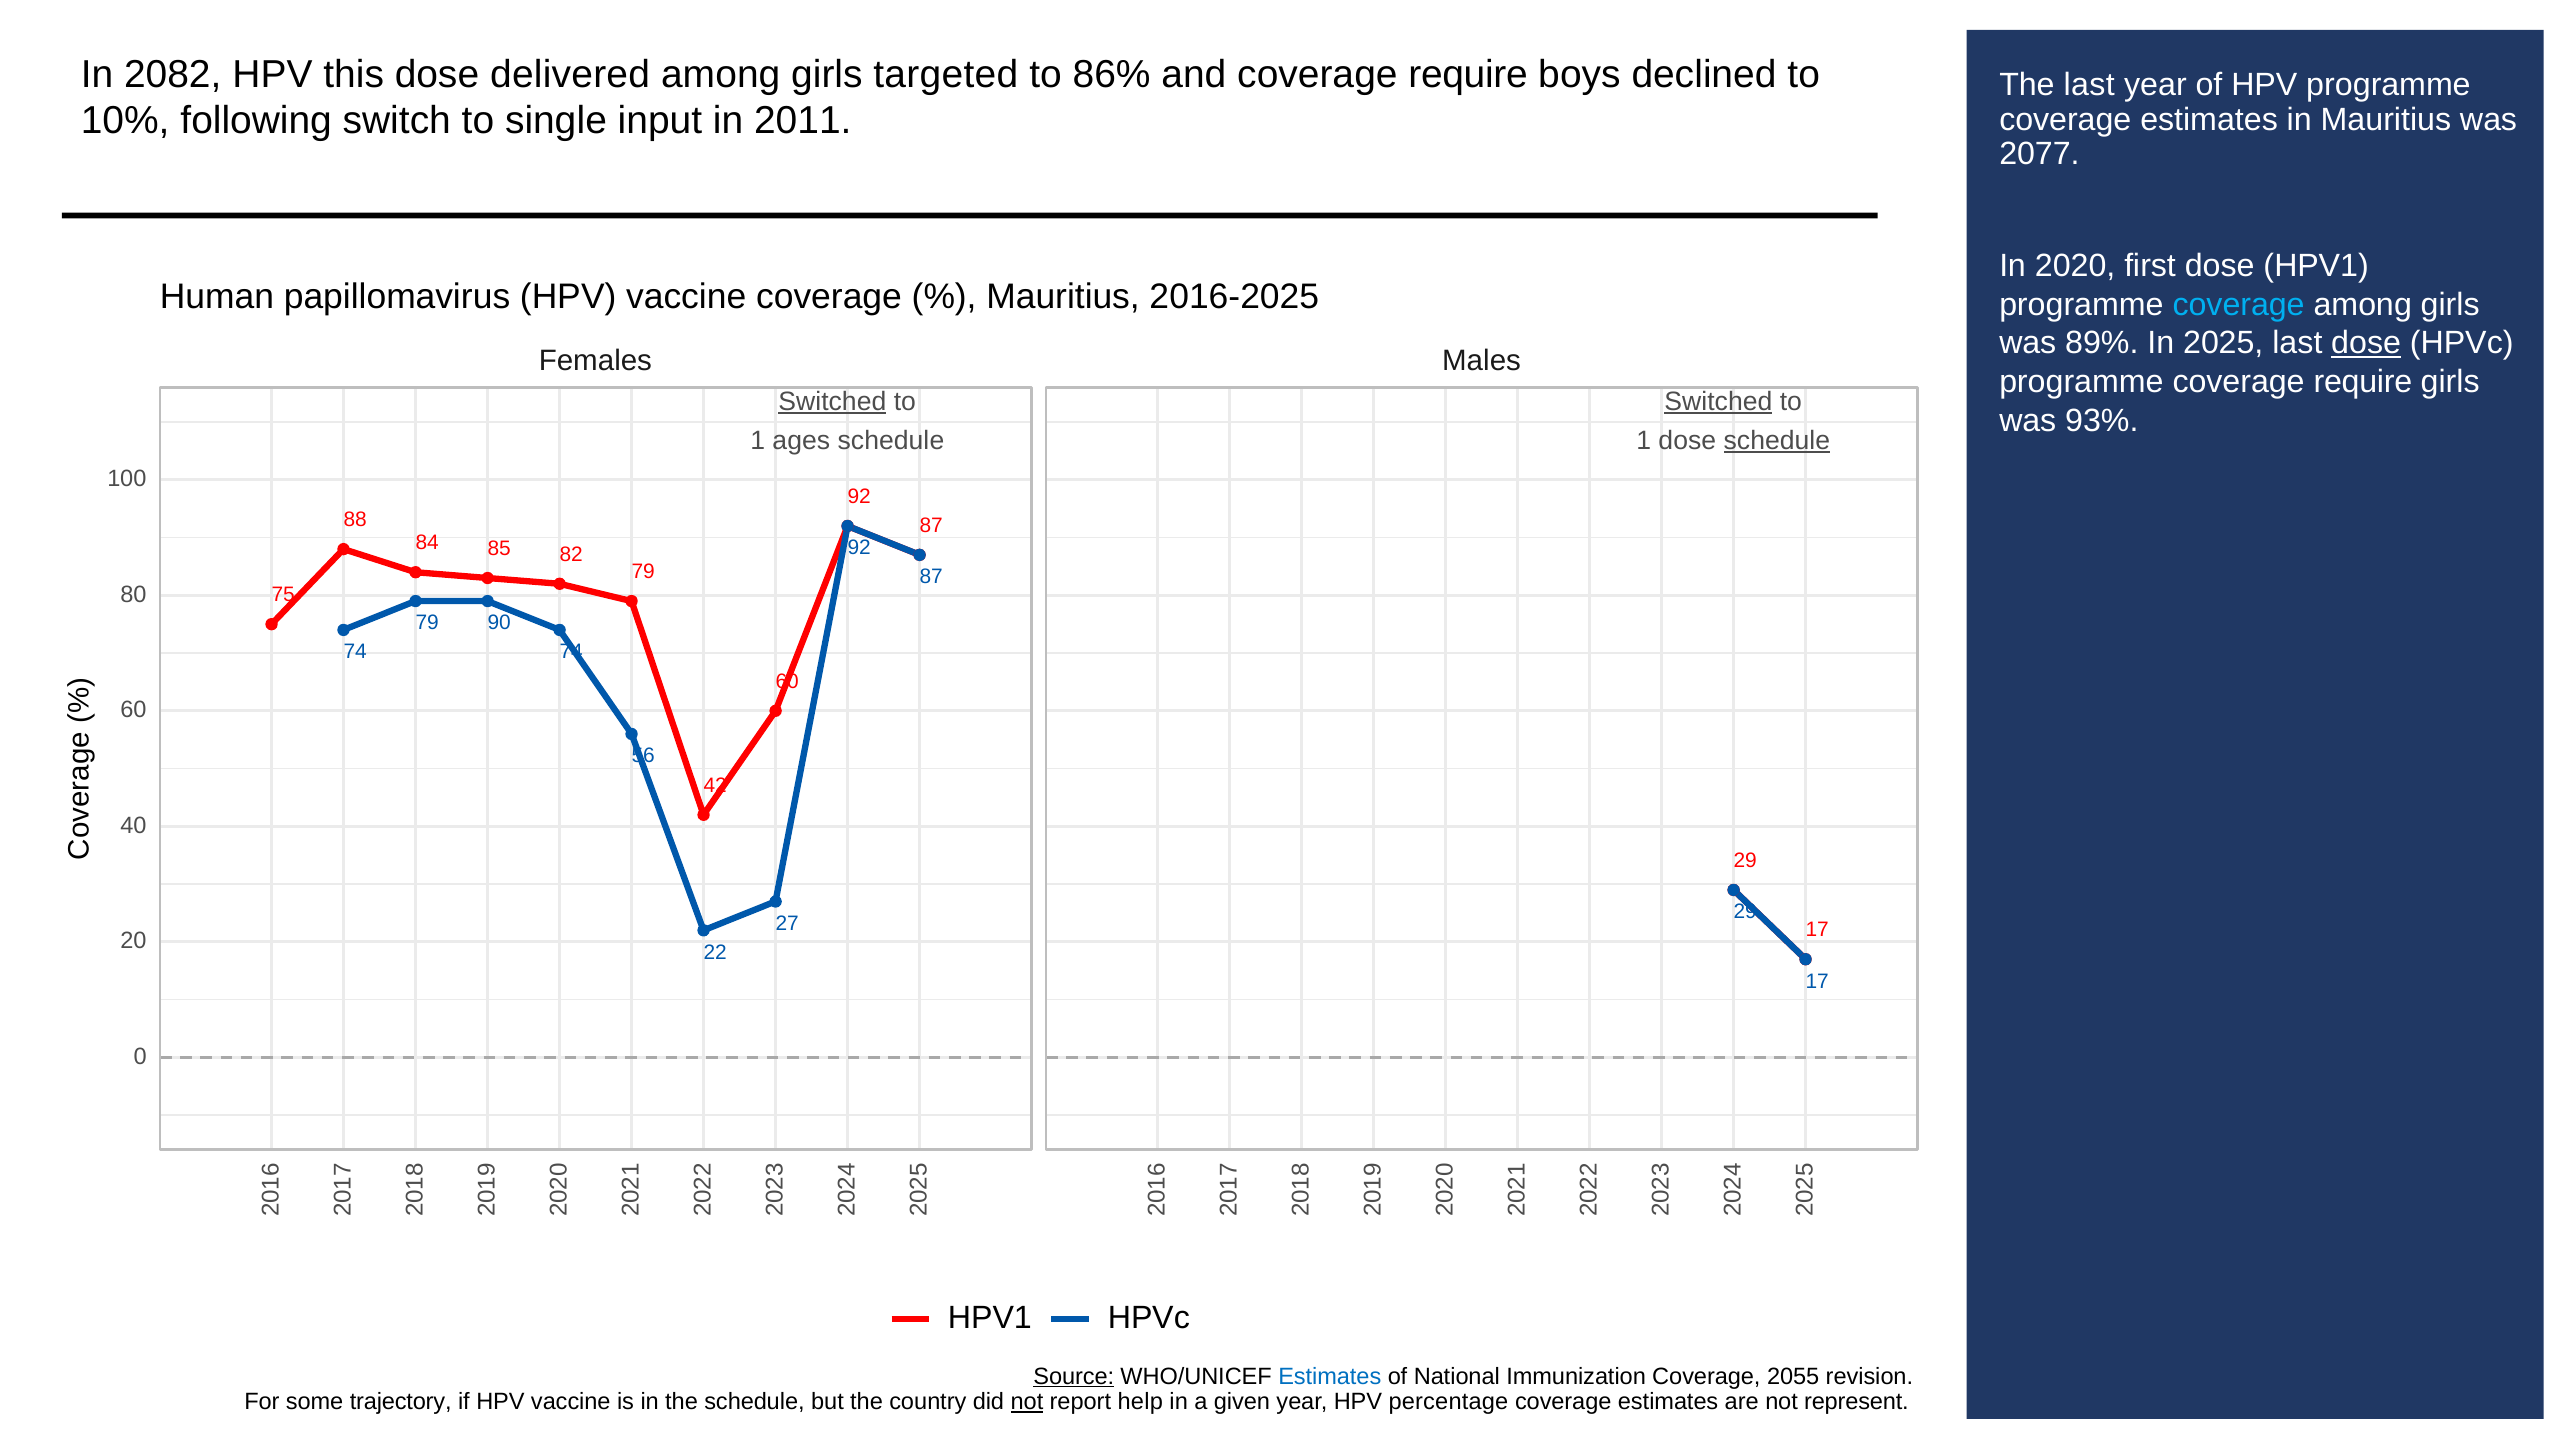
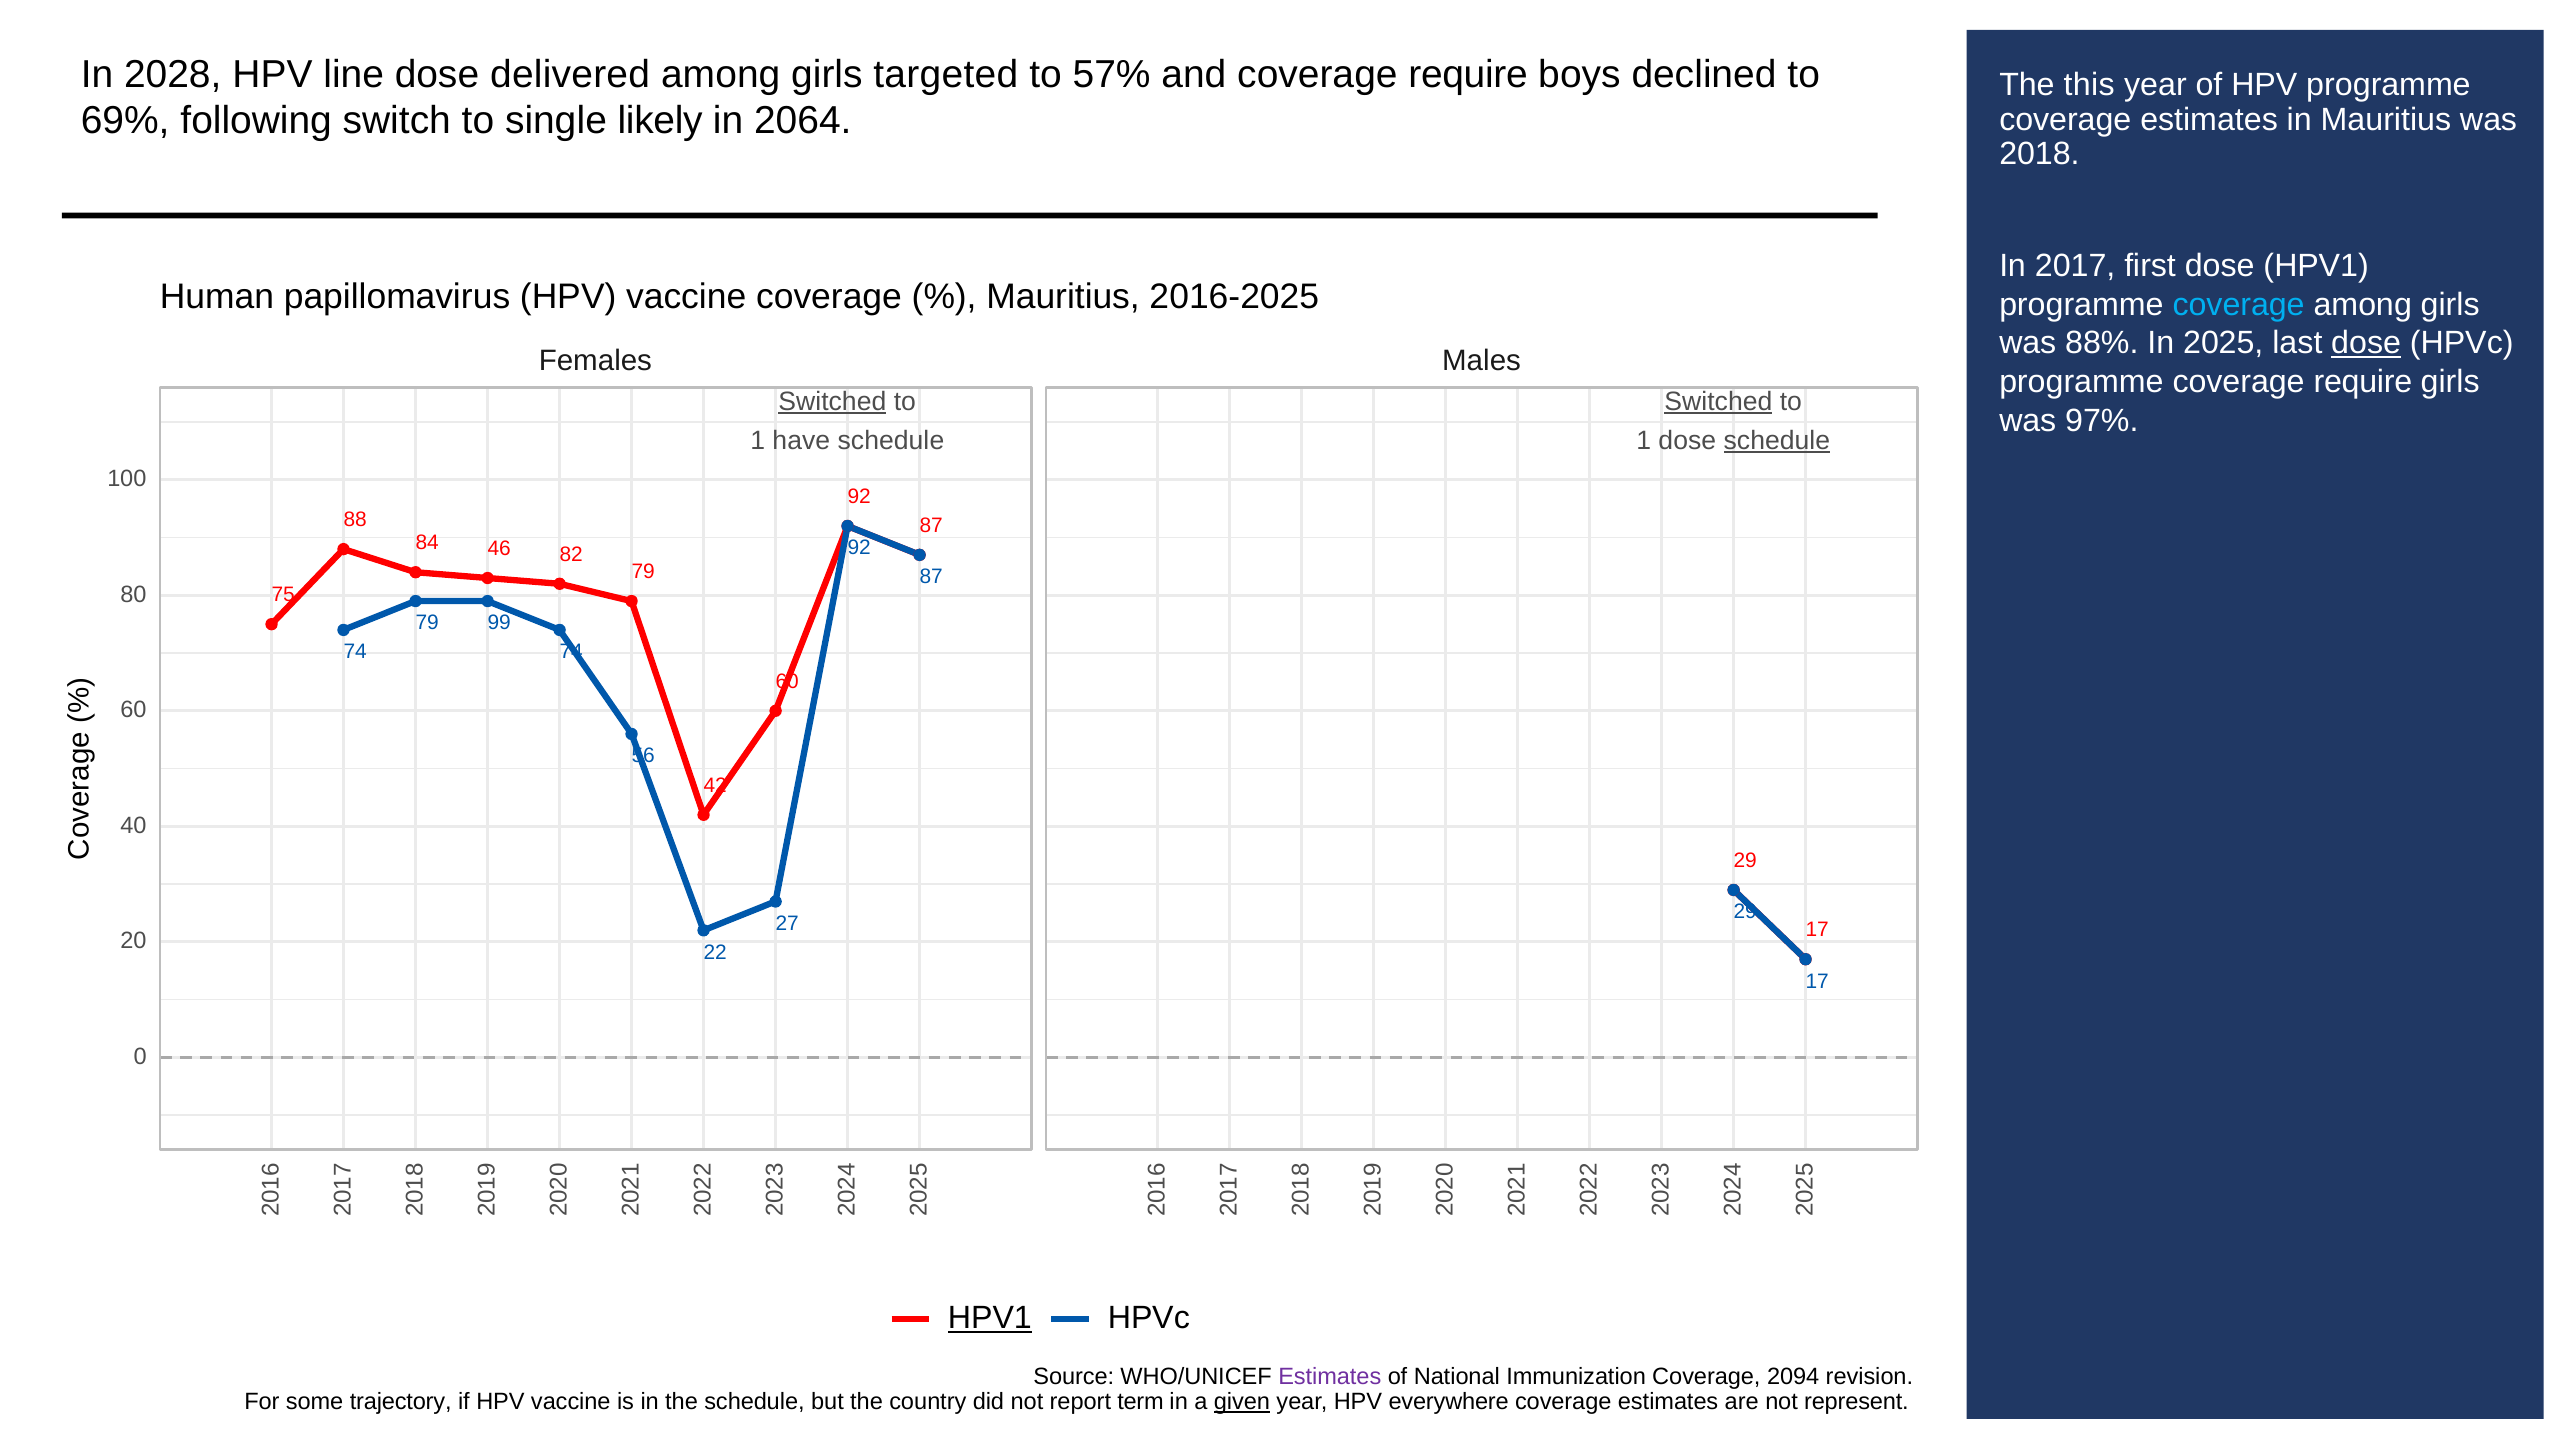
2082: 2082 -> 2028
this: this -> line
86%: 86% -> 57%
The last: last -> this
10%: 10% -> 69%
input: input -> likely
2011: 2011 -> 2064
2077: 2077 -> 2018
2020: 2020 -> 2017
89%: 89% -> 88%
93%: 93% -> 97%
ages: ages -> have
85: 85 -> 46
90: 90 -> 99
HPV1 at (990, 1318) underline: none -> present
Source underline: present -> none
Estimates at (1330, 1376) colour: blue -> purple
2055: 2055 -> 2094
not at (1027, 1402) underline: present -> none
help: help -> term
given underline: none -> present
percentage: percentage -> everywhere
